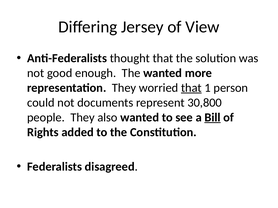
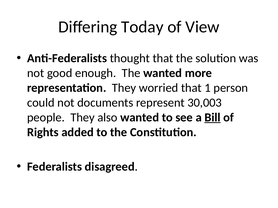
Jersey: Jersey -> Today
that at (191, 88) underline: present -> none
30,800: 30,800 -> 30,003
